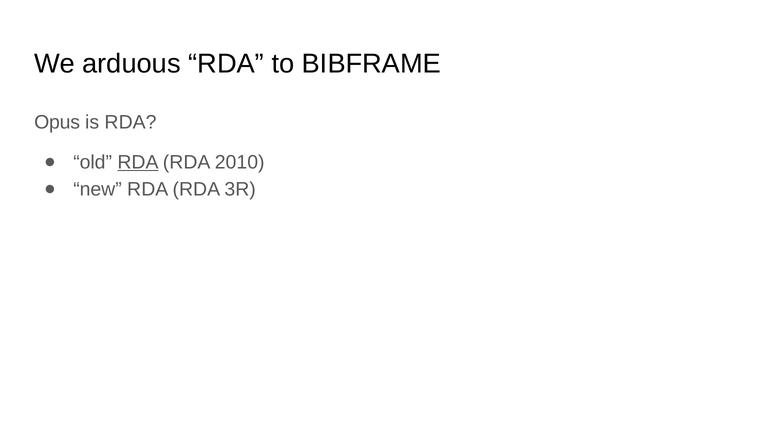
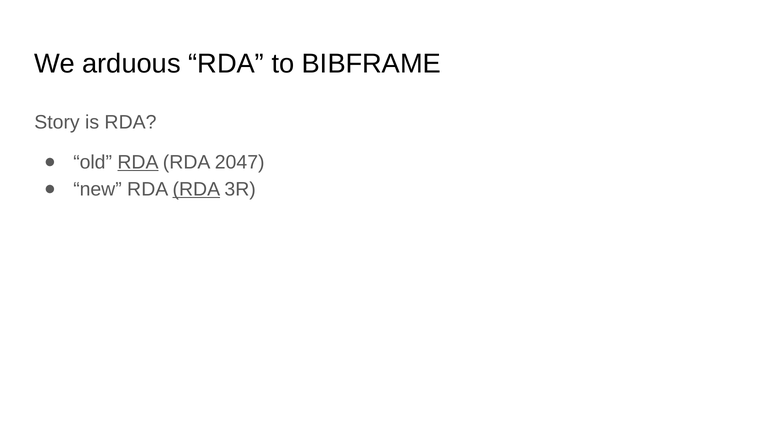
Opus: Opus -> Story
2010: 2010 -> 2047
RDA at (196, 189) underline: none -> present
